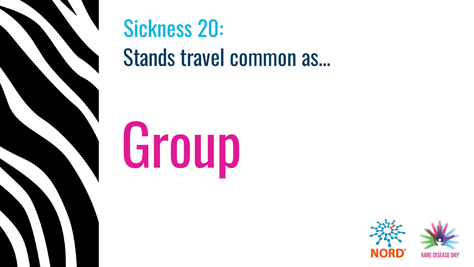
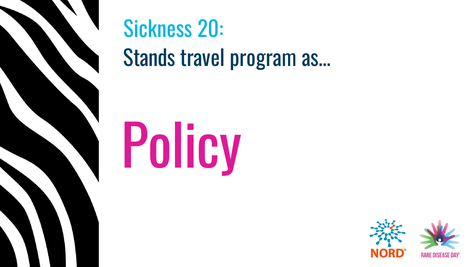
common: common -> program
Group: Group -> Policy
